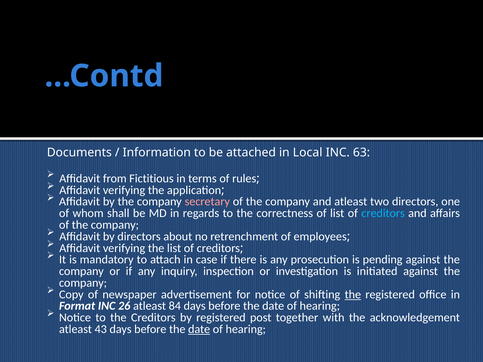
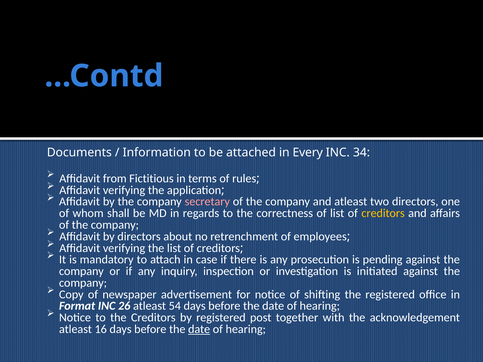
Local: Local -> Every
63: 63 -> 34
creditors at (383, 213) colour: light blue -> yellow
the at (353, 295) underline: present -> none
84: 84 -> 54
43: 43 -> 16
